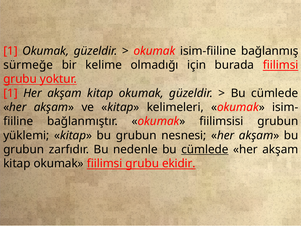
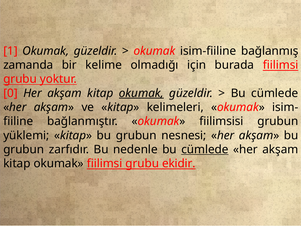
sürmeğe: sürmeğe -> zamanda
1 at (10, 93): 1 -> 0
okumak at (141, 93) underline: none -> present
